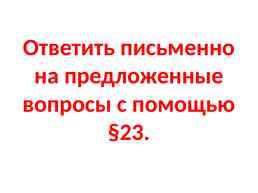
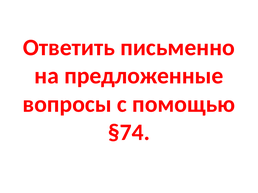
§23: §23 -> §74
